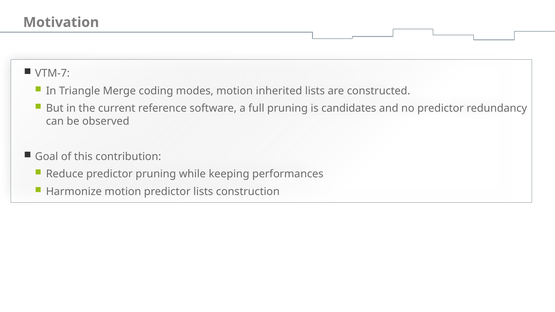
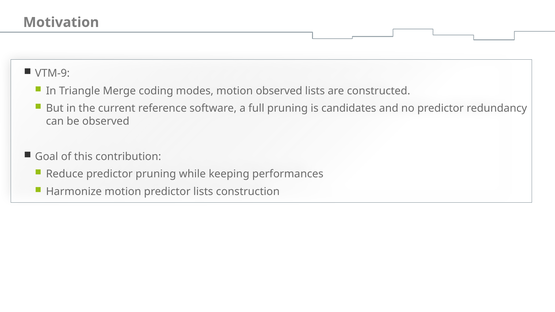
VTM-7: VTM-7 -> VTM-9
motion inherited: inherited -> observed
